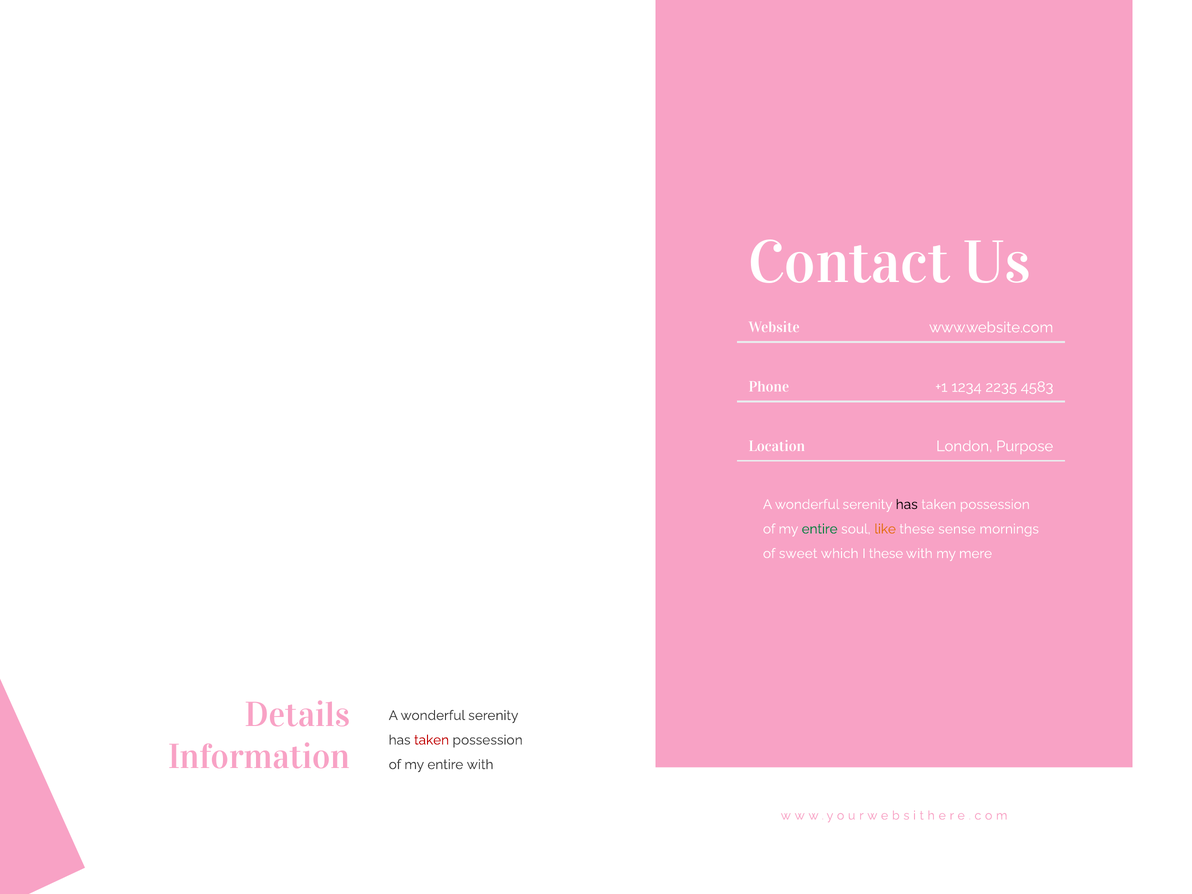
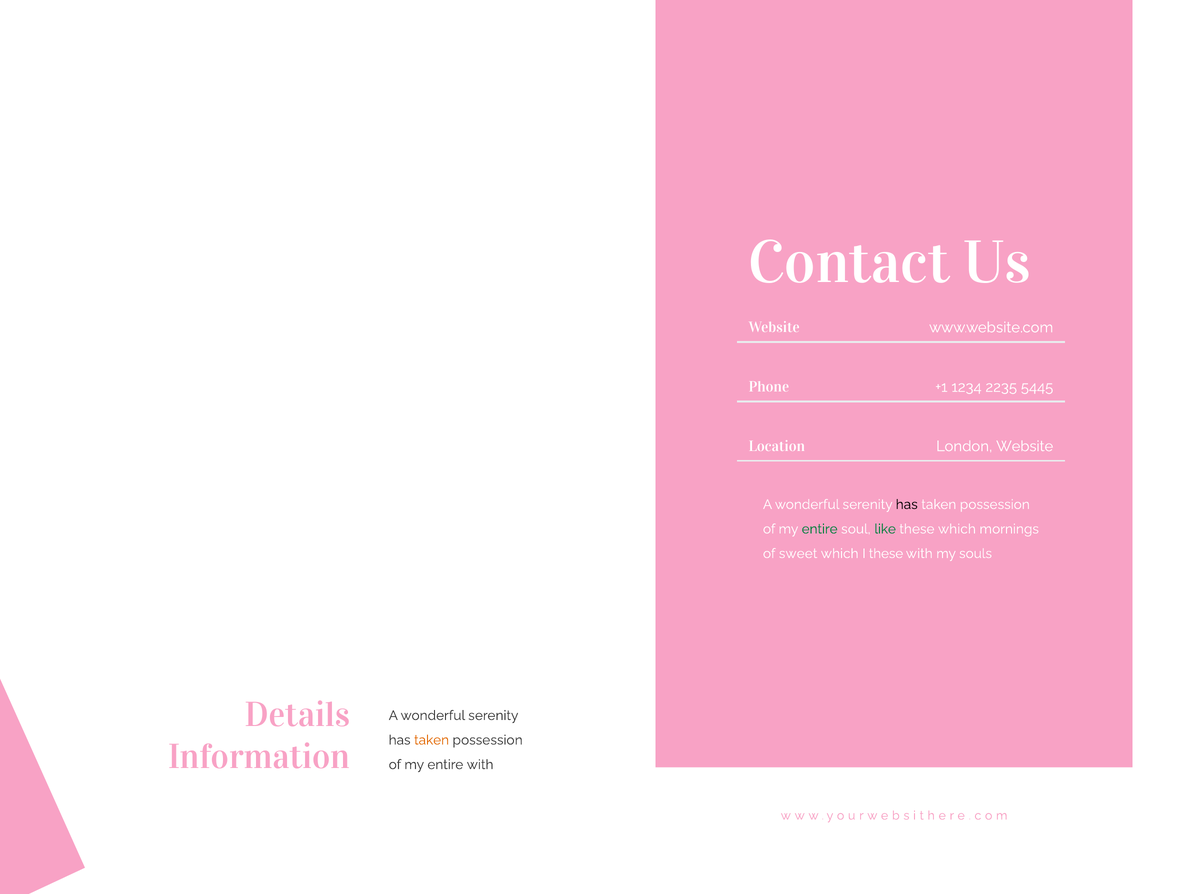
4583: 4583 -> 5445
London Purpose: Purpose -> Website
like colour: orange -> green
these sense: sense -> which
mere: mere -> souls
taken at (432, 740) colour: red -> orange
